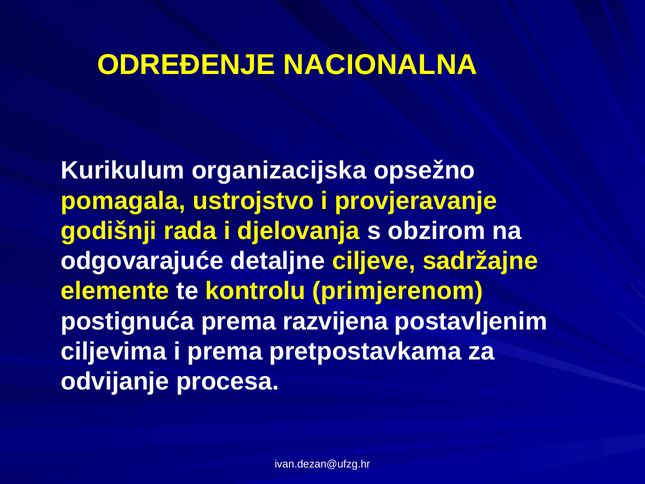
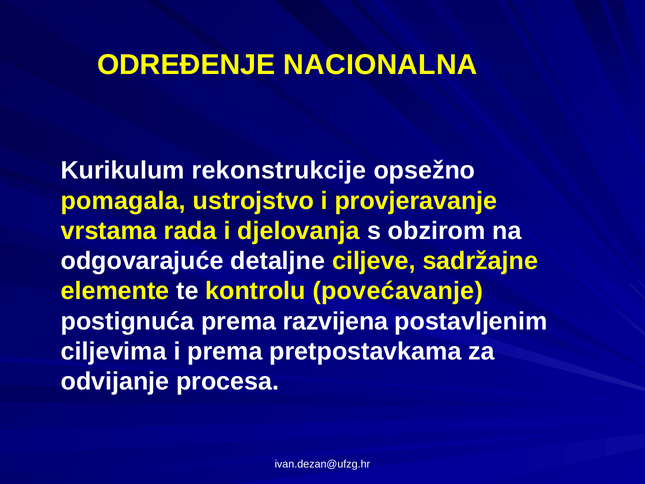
organizacijska: organizacijska -> rekonstrukcije
godišnji: godišnji -> vrstama
primjerenom: primjerenom -> povećavanje
